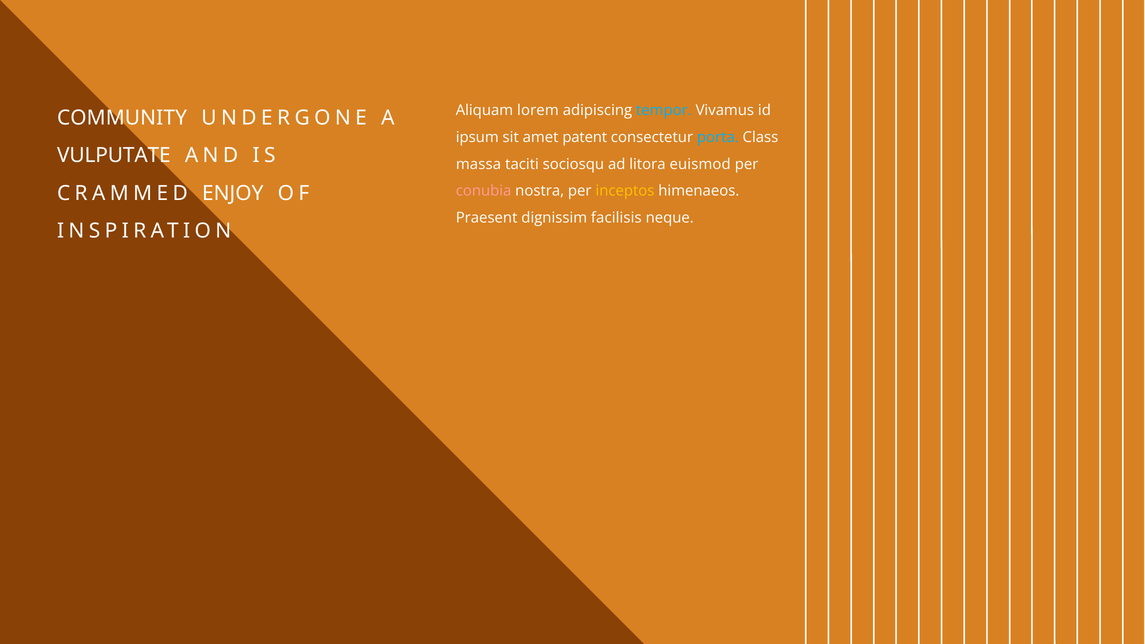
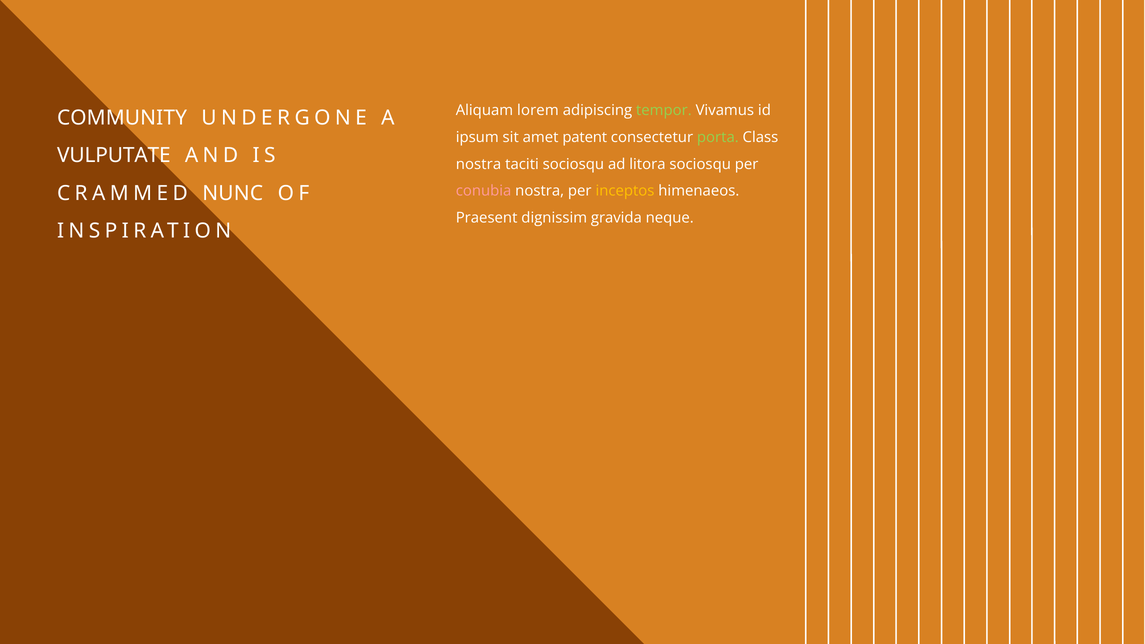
tempor colour: light blue -> light green
porta colour: light blue -> light green
massa at (478, 164): massa -> nostra
litora euismod: euismod -> sociosqu
ENJOY: ENJOY -> NUNC
facilisis: facilisis -> gravida
